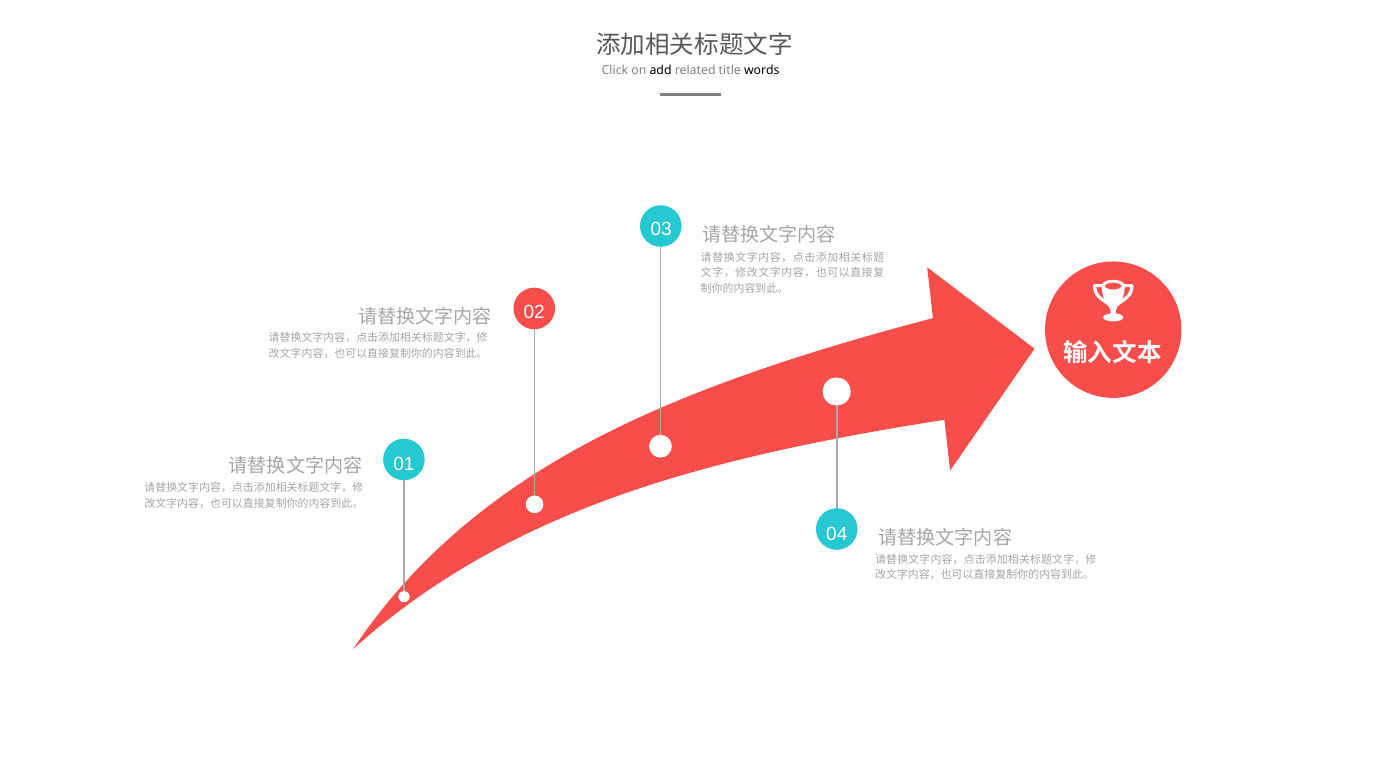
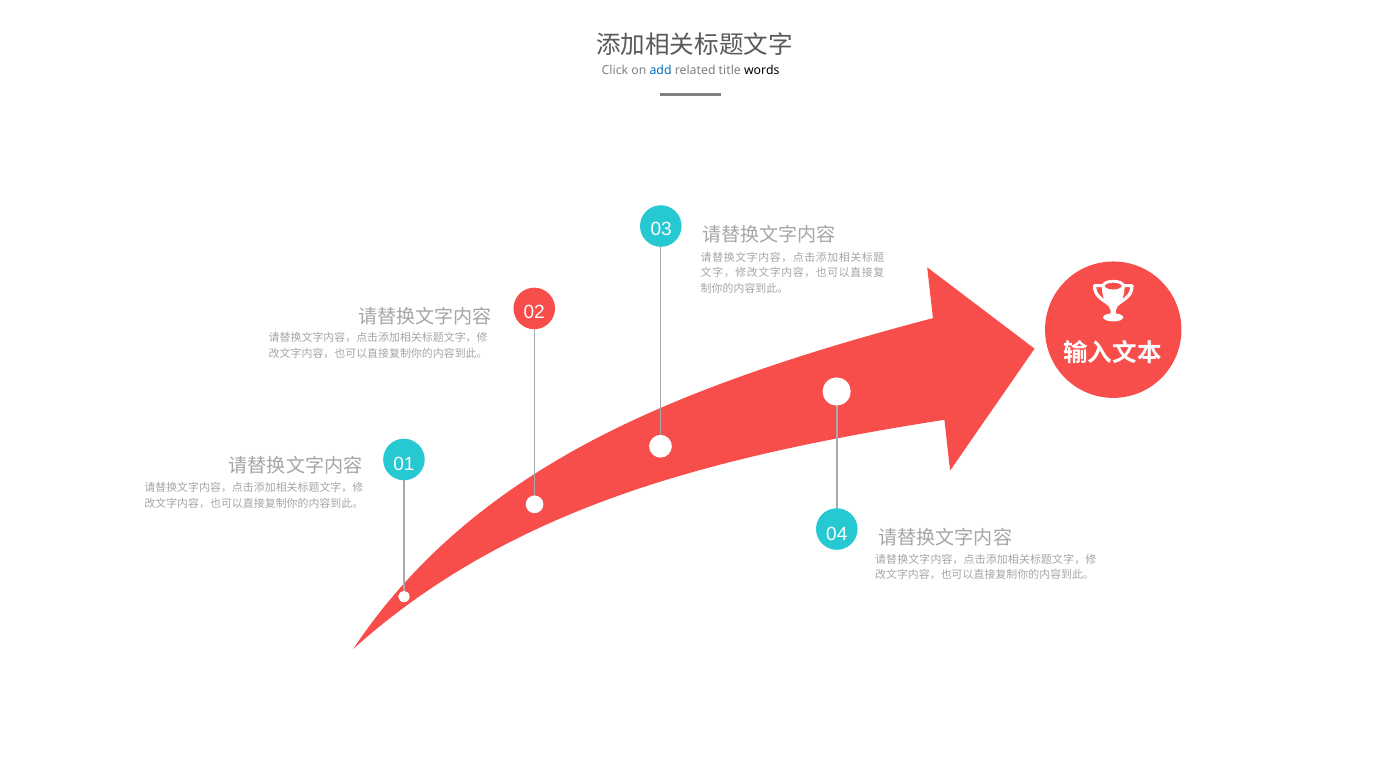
add colour: black -> blue
